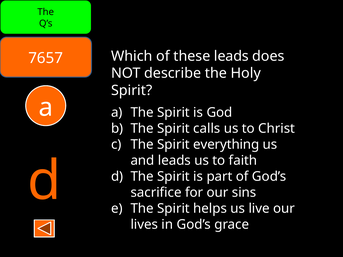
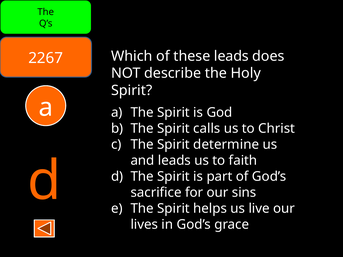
7657: 7657 -> 2267
everything: everything -> determine
